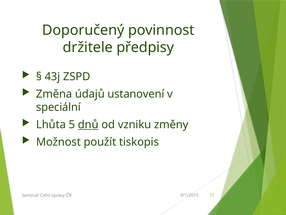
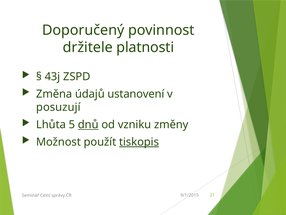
předpisy: předpisy -> platnosti
speciální: speciální -> posuzují
tiskopis underline: none -> present
